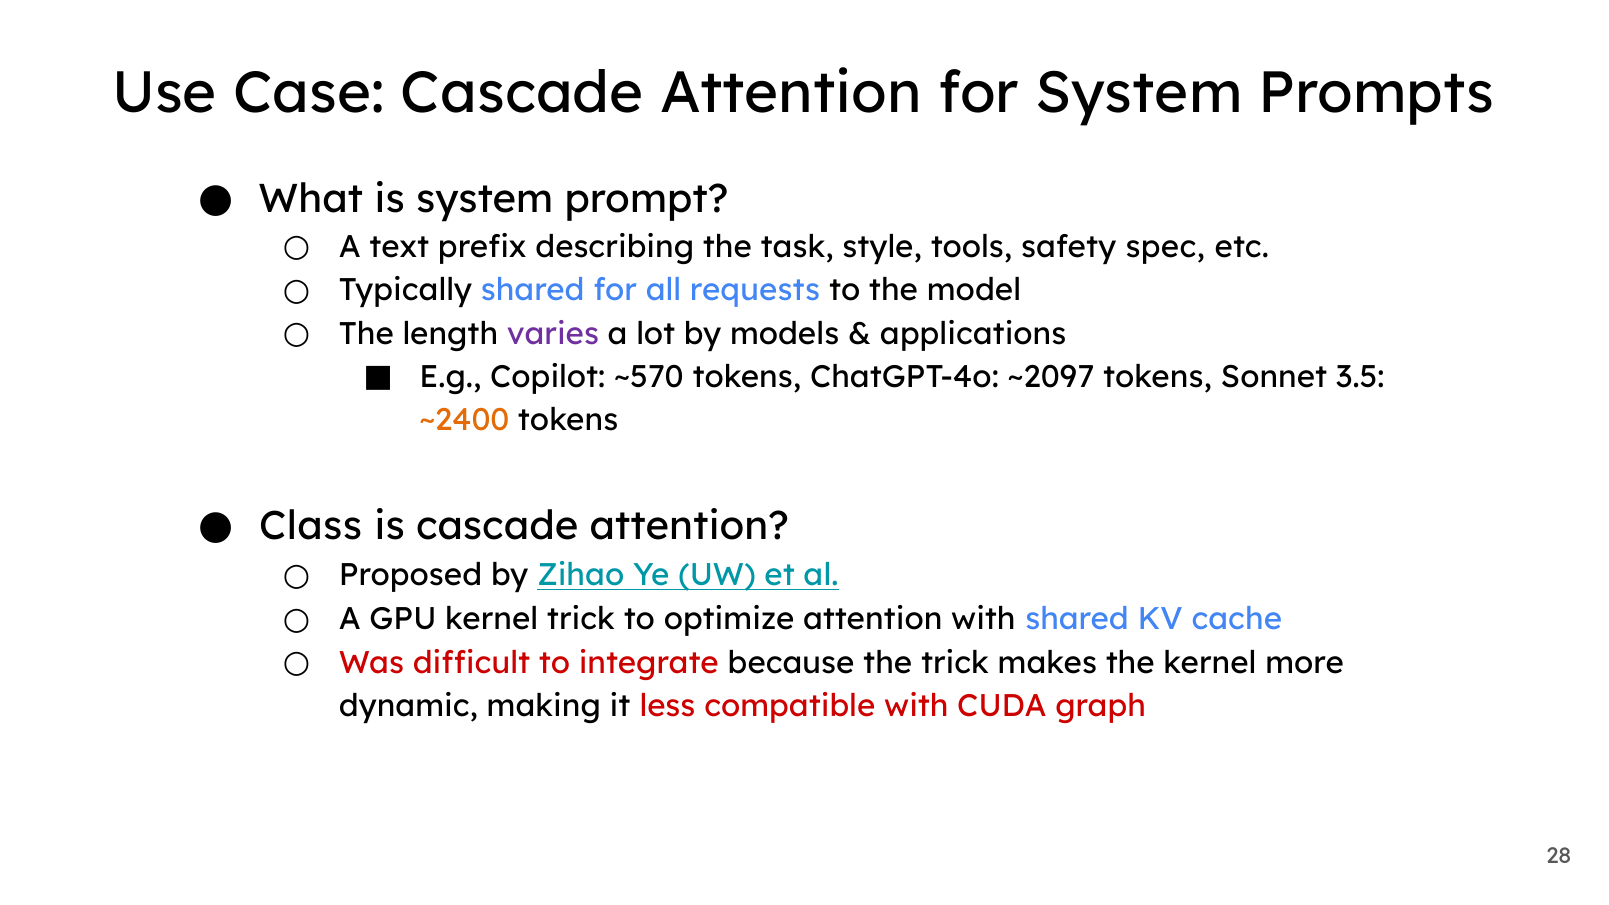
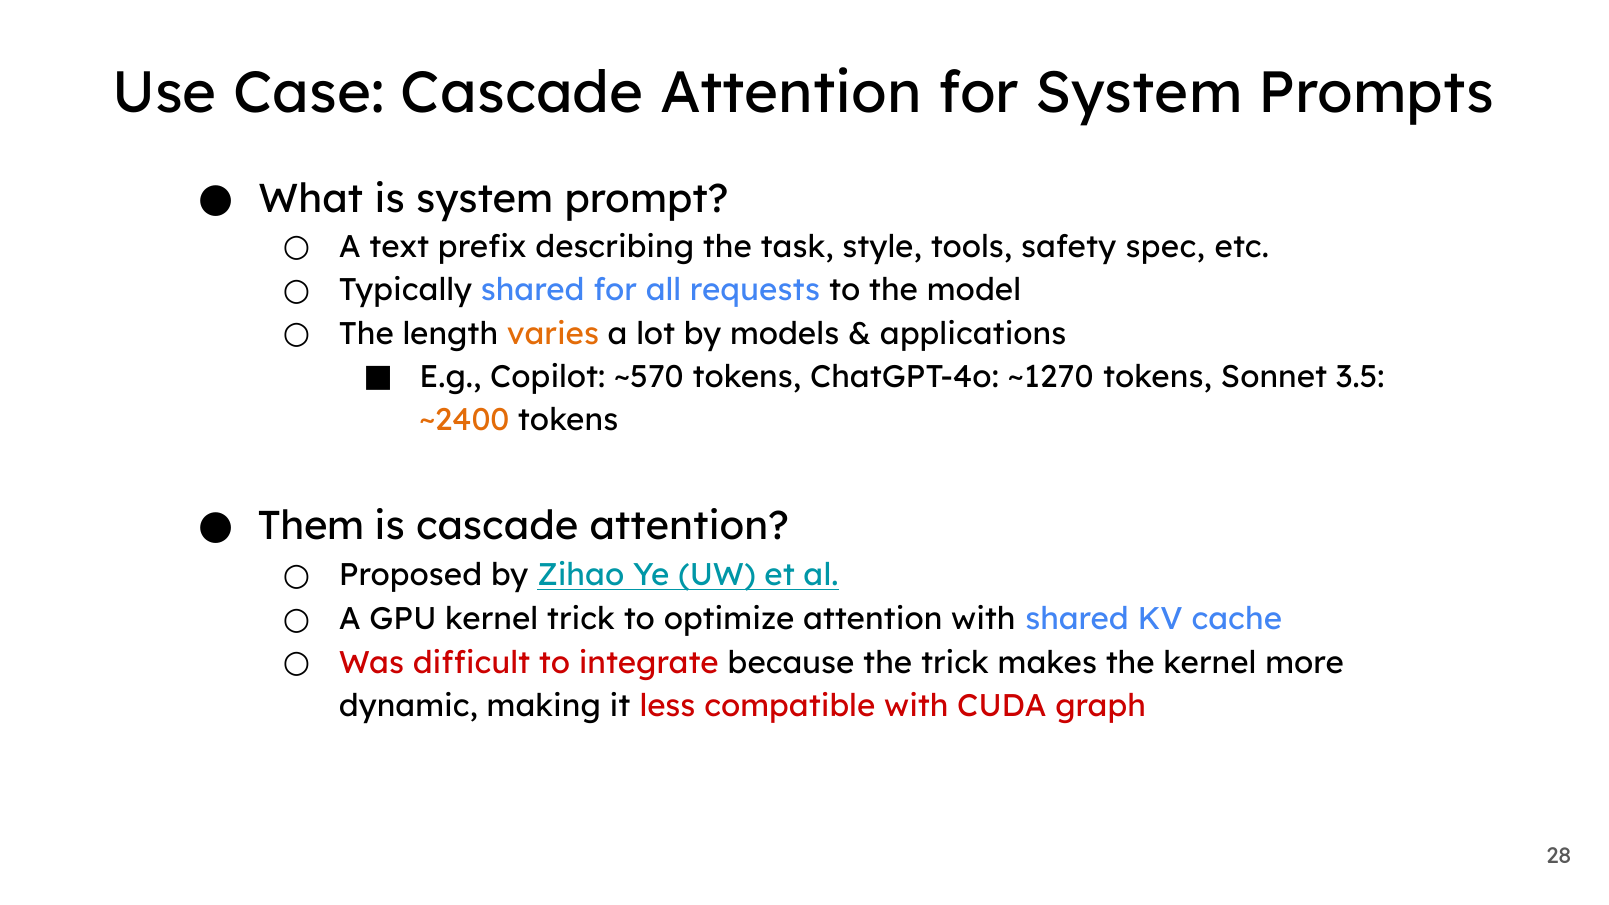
varies colour: purple -> orange
~2097: ~2097 -> ~1270
Class: Class -> Them
